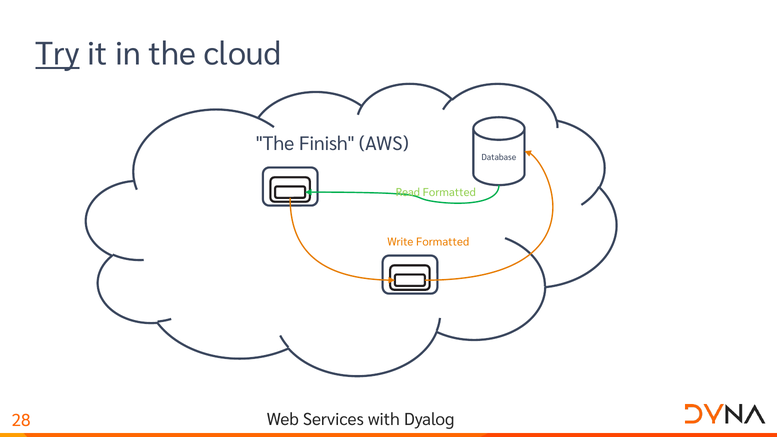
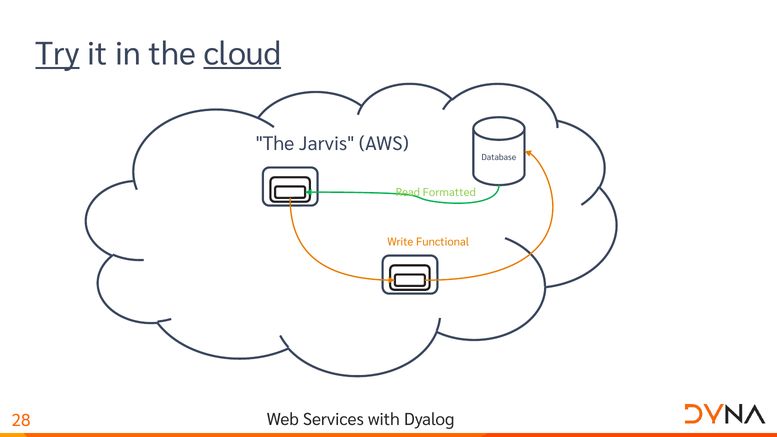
cloud underline: none -> present
Finish: Finish -> Jarvis
Write Formatted: Formatted -> Functional
